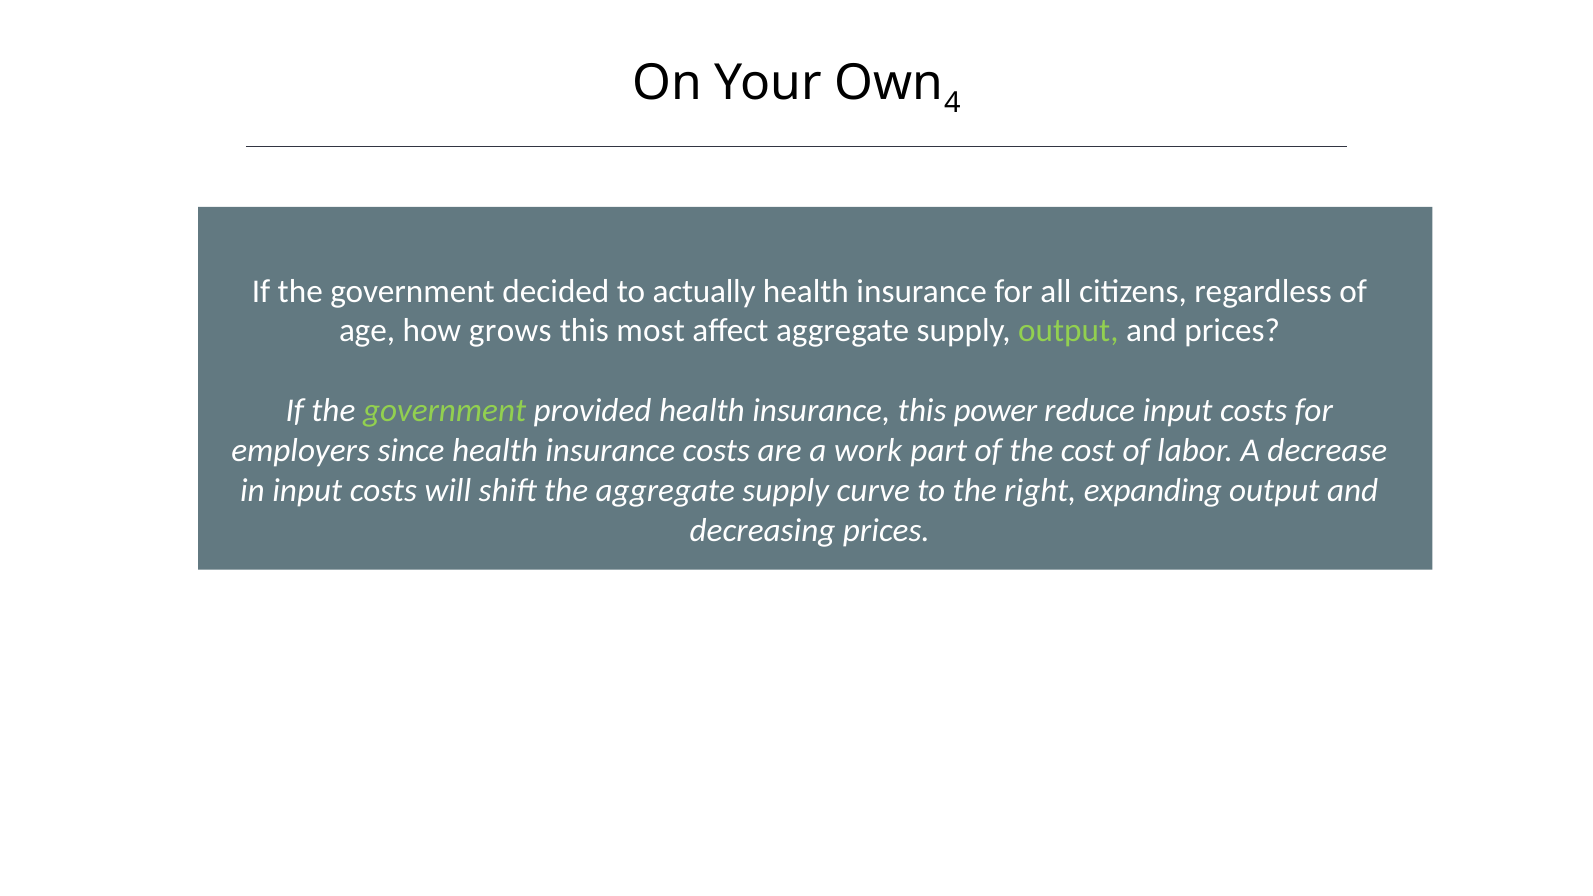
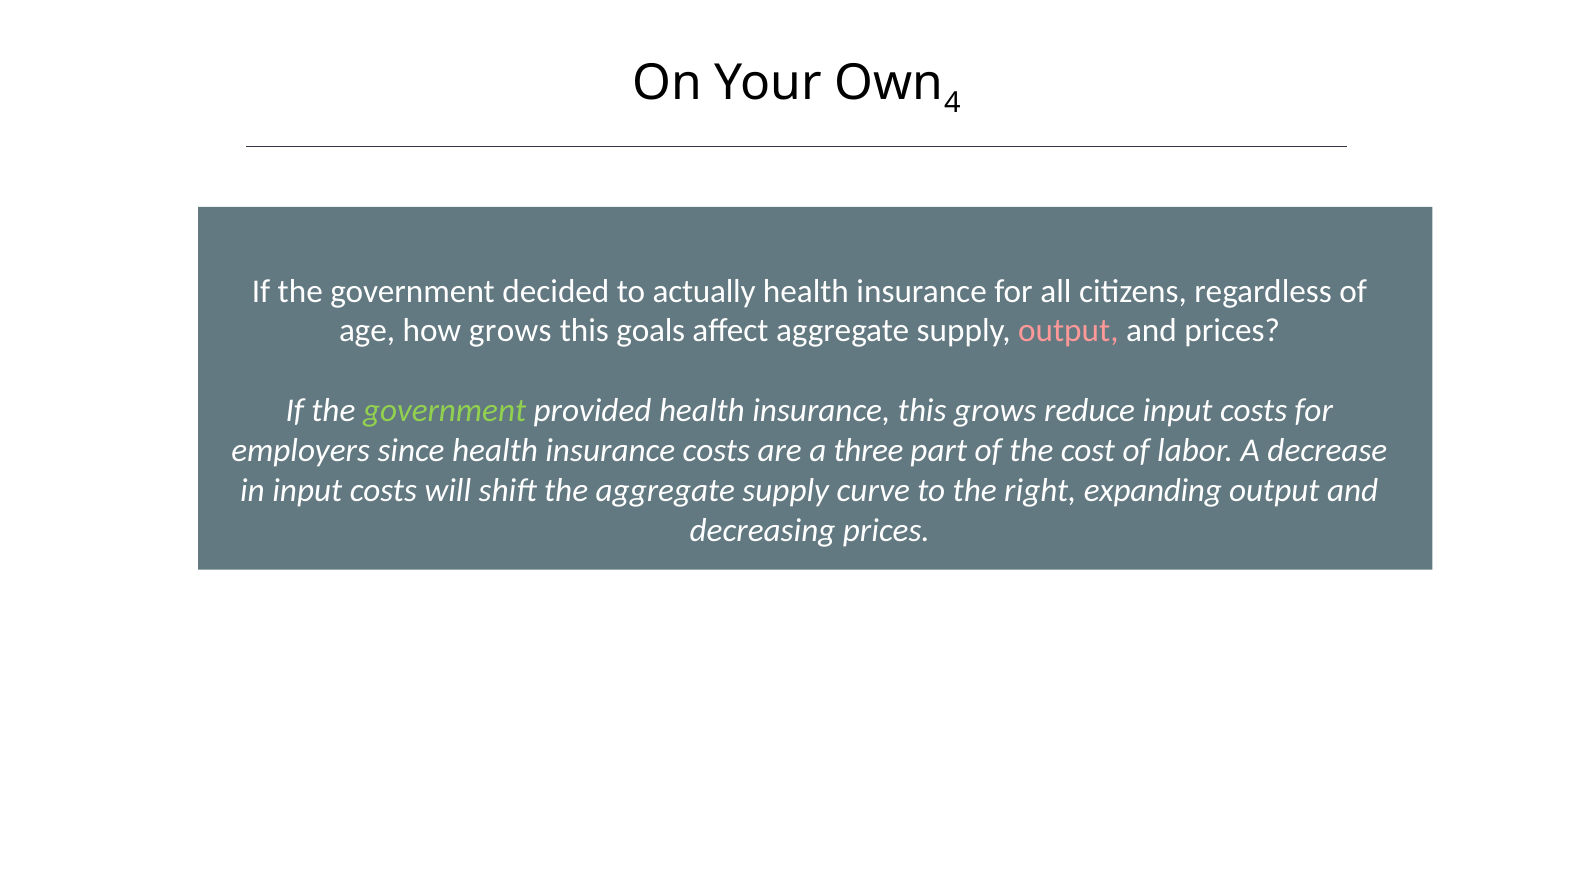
most: most -> goals
output at (1068, 331) colour: light green -> pink
this power: power -> grows
work: work -> three
